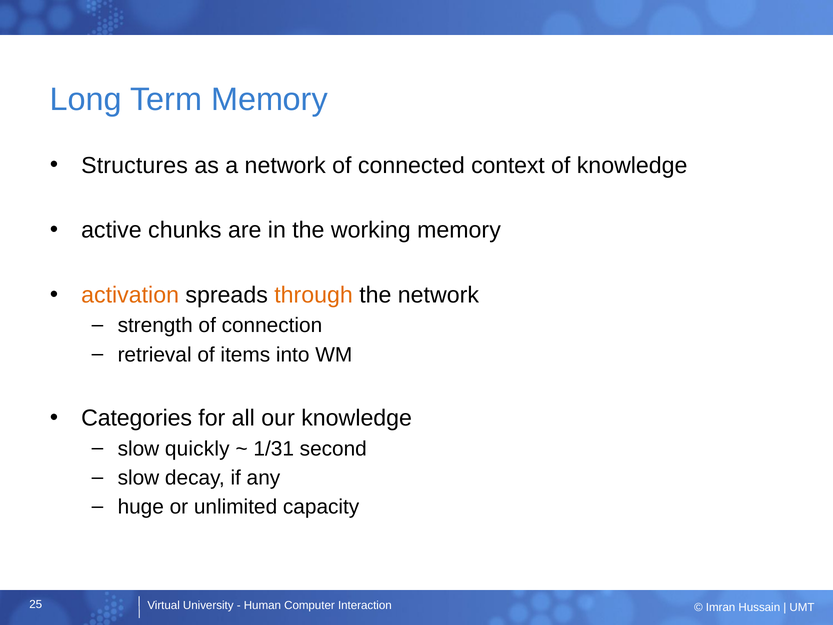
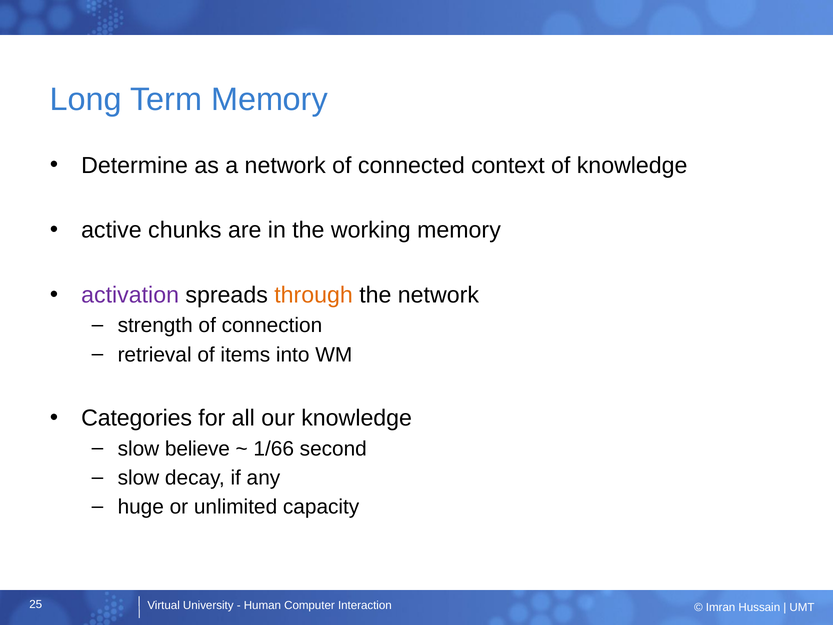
Structures: Structures -> Determine
activation colour: orange -> purple
quickly: quickly -> believe
1/31: 1/31 -> 1/66
